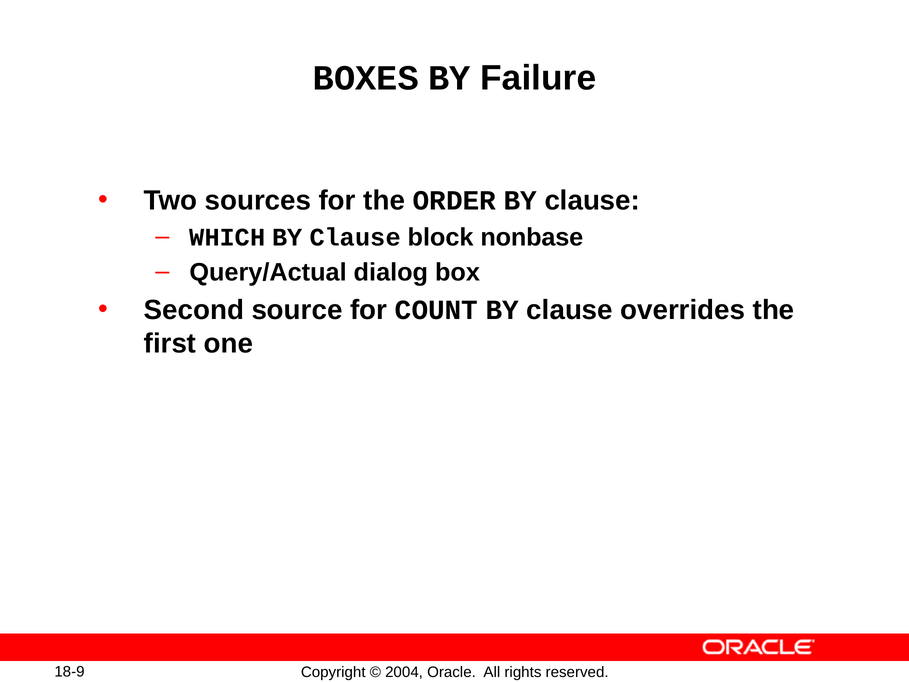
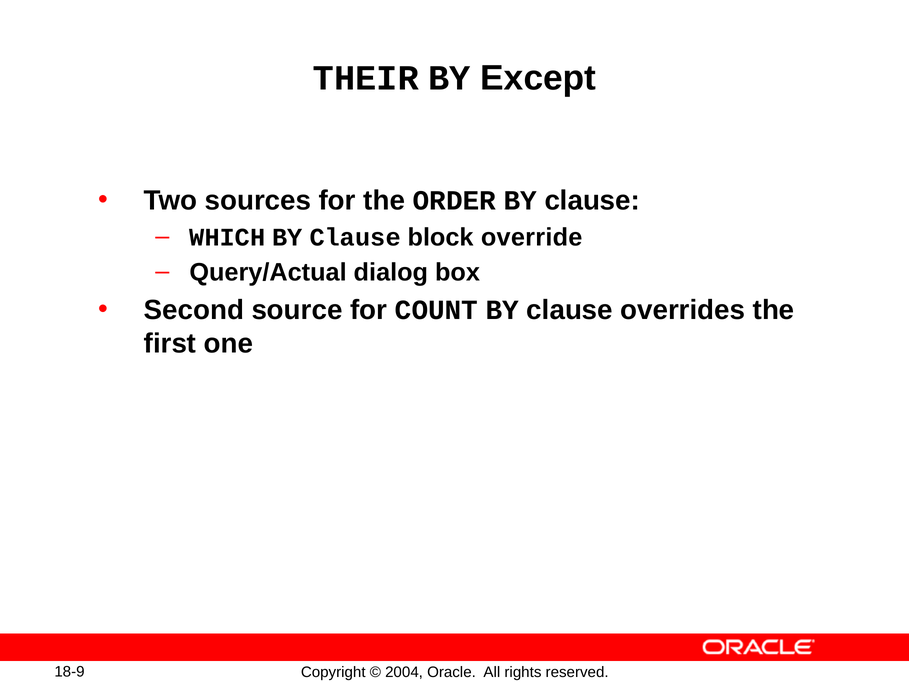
BOXES: BOXES -> THEIR
Failure: Failure -> Except
nonbase: nonbase -> override
